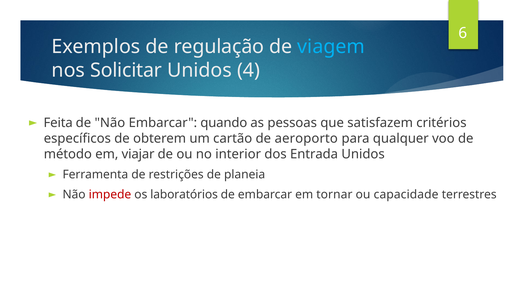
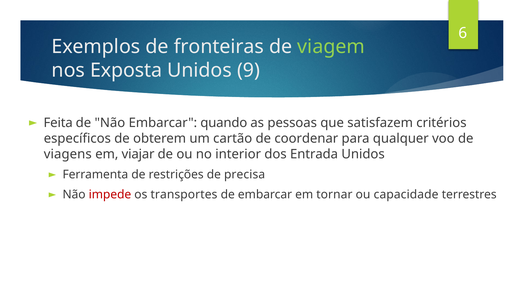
regulação: regulação -> fronteiras
viagem colour: light blue -> light green
Solicitar: Solicitar -> Exposta
4: 4 -> 9
aeroporto: aeroporto -> coordenar
método: método -> viagens
planeia: planeia -> precisa
laboratórios: laboratórios -> transportes
